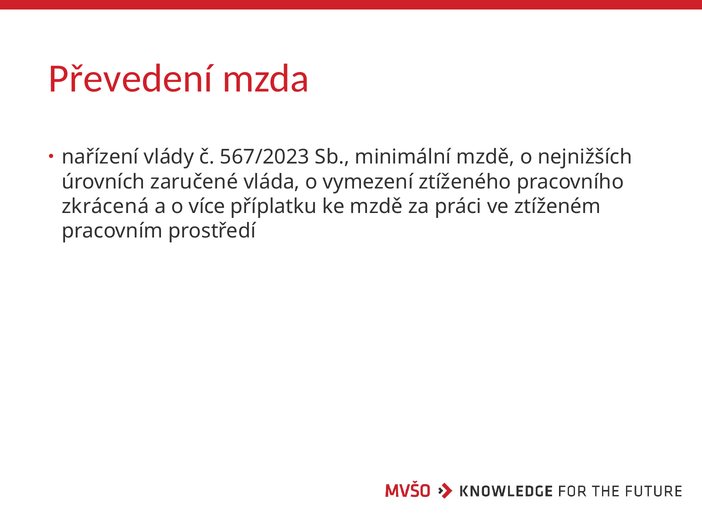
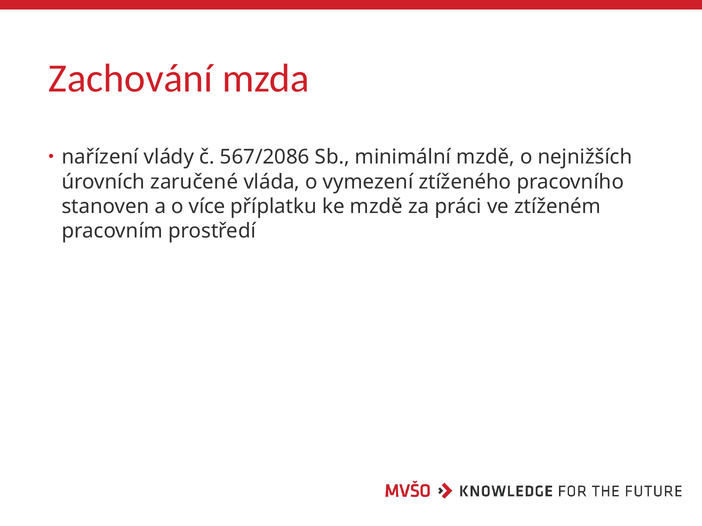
Převedení: Převedení -> Zachování
567/2023: 567/2023 -> 567/2086
zkrácená: zkrácená -> stanoven
